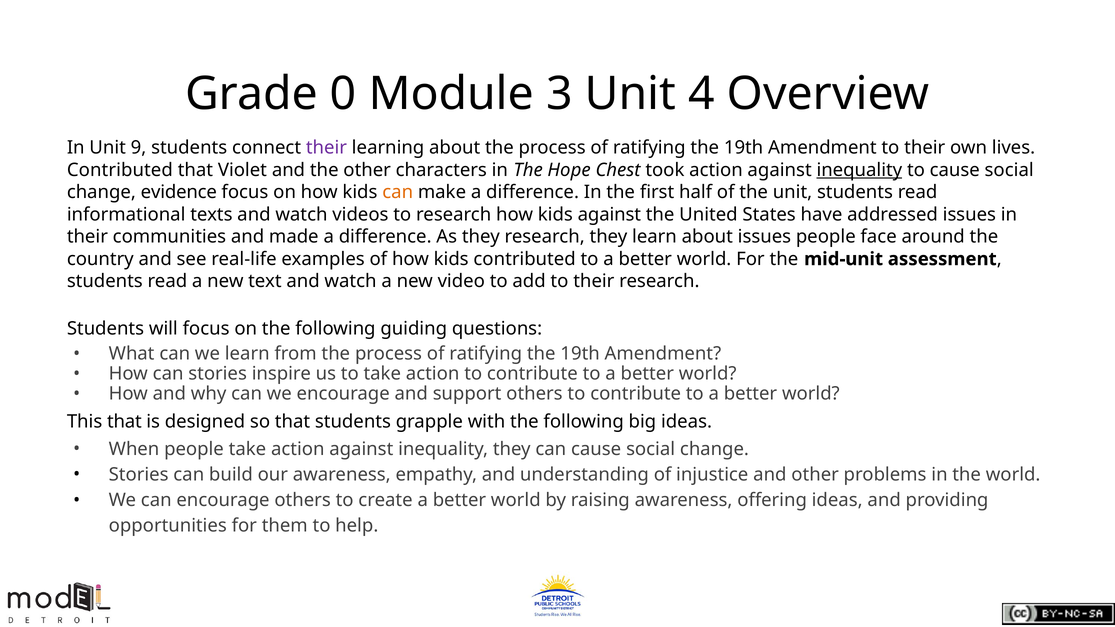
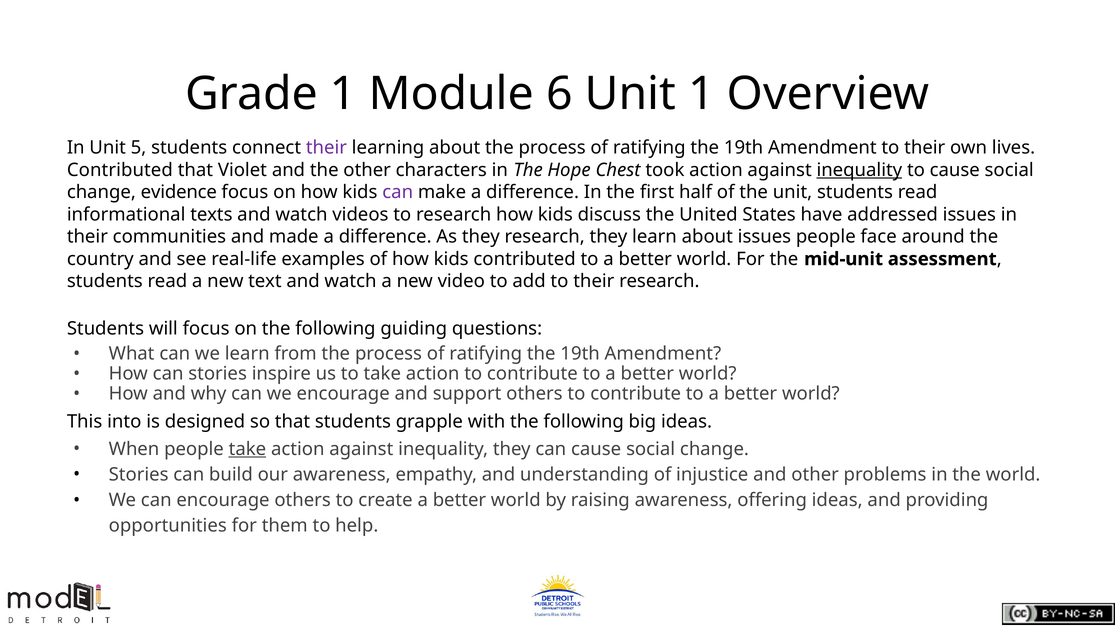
Grade 0: 0 -> 1
3: 3 -> 6
Unit 4: 4 -> 1
9: 9 -> 5
can at (398, 192) colour: orange -> purple
kids against: against -> discuss
This that: that -> into
take at (247, 449) underline: none -> present
